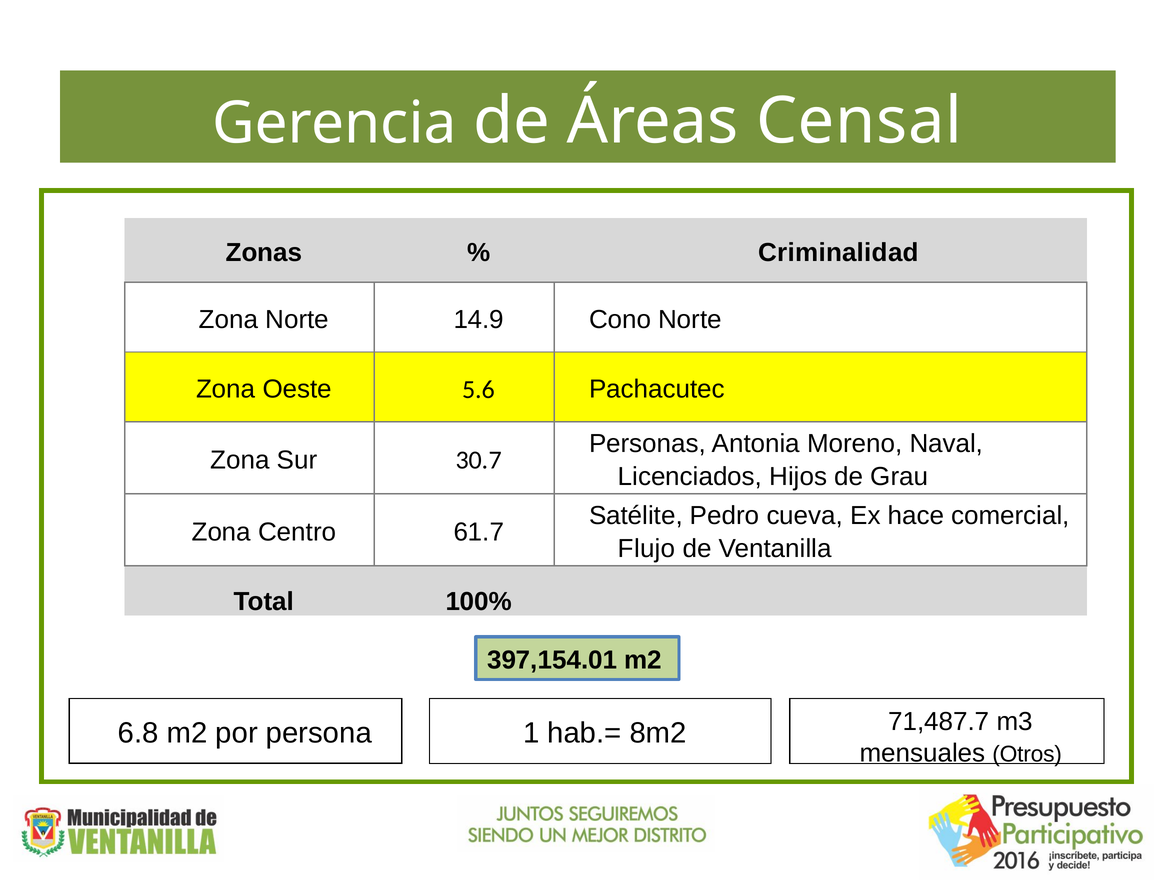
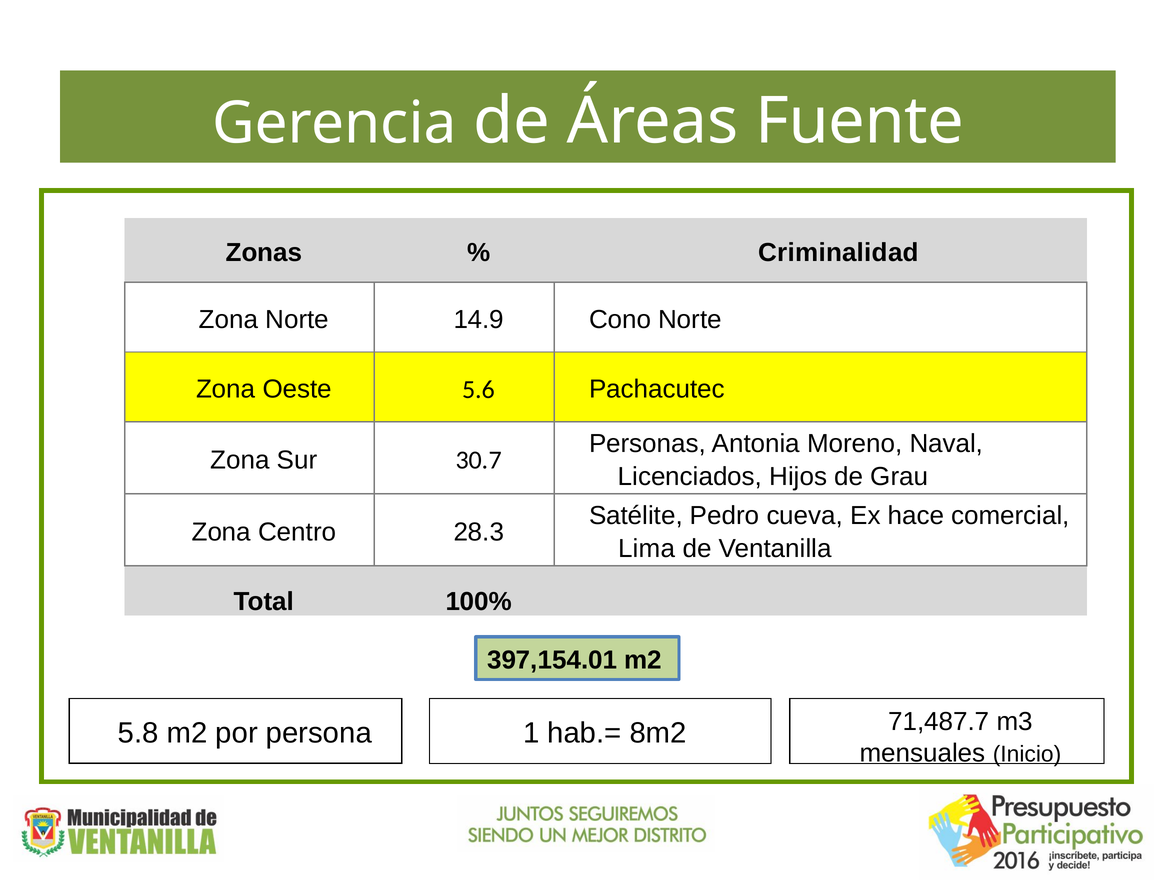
Censal: Censal -> Fuente
61.7: 61.7 -> 28.3
Flujo: Flujo -> Lima
6.8: 6.8 -> 5.8
Otros: Otros -> Inicio
